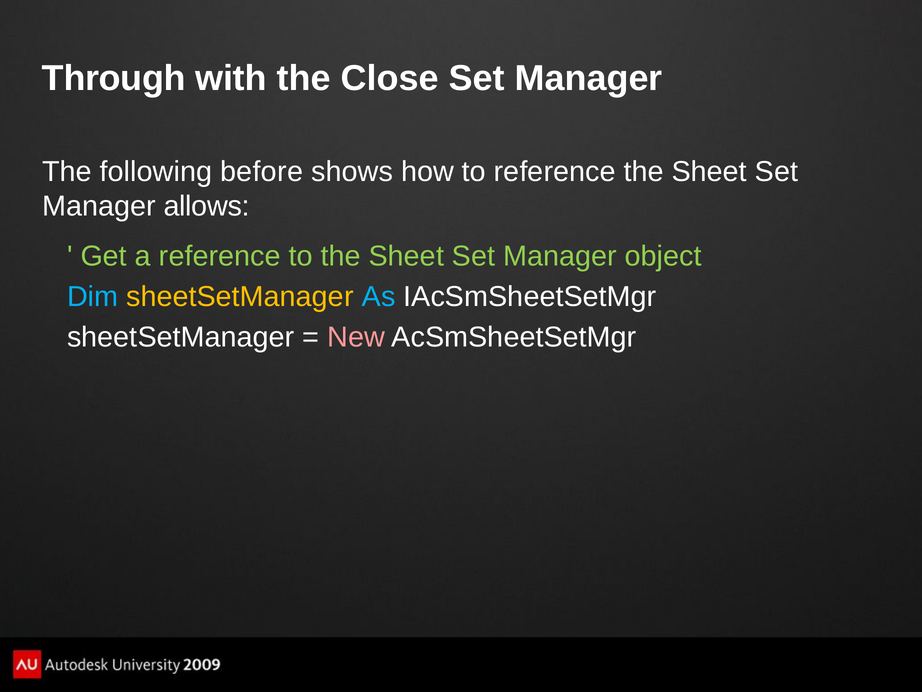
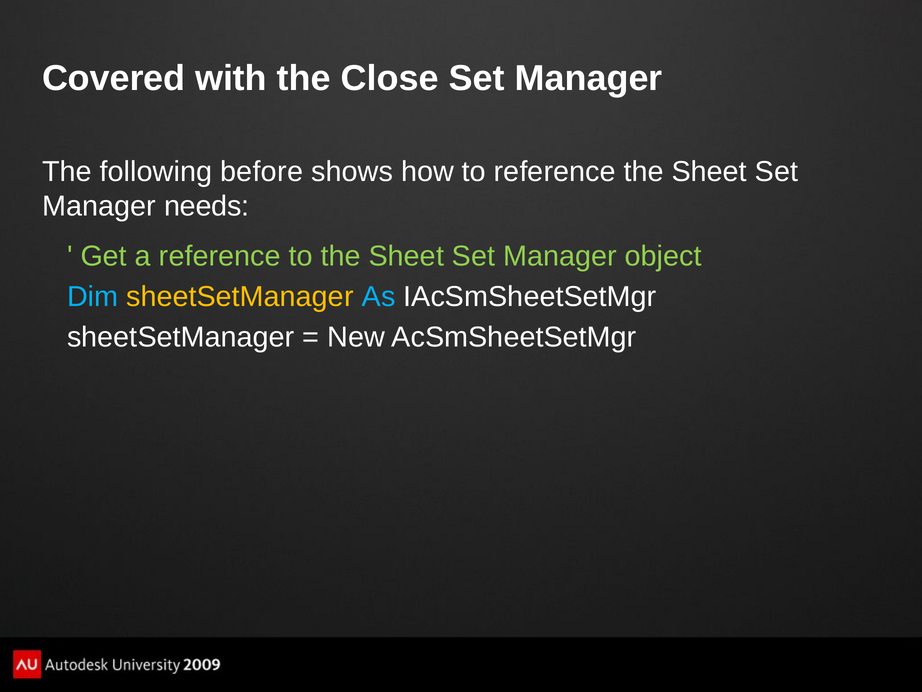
Through: Through -> Covered
allows: allows -> needs
New colour: pink -> white
